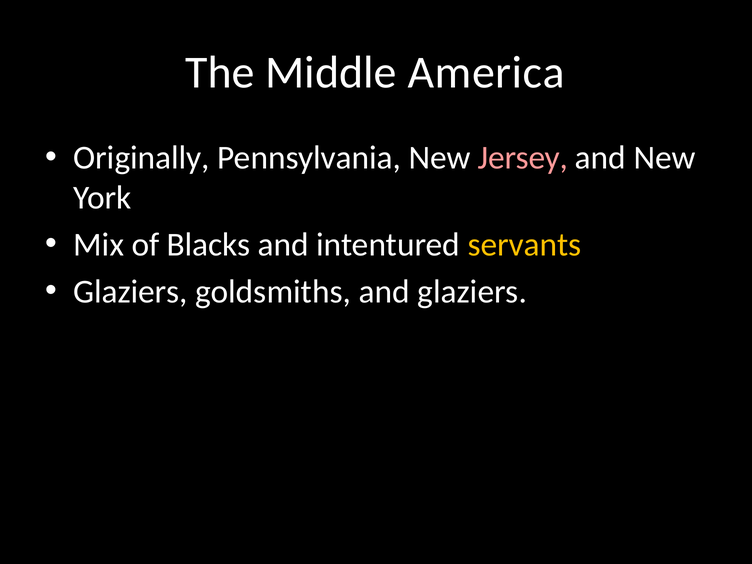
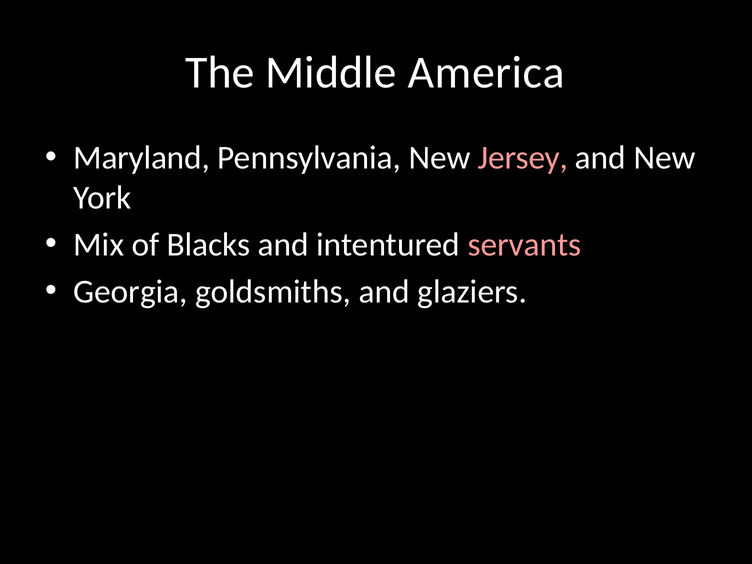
Originally: Originally -> Maryland
servants colour: yellow -> pink
Glaziers at (130, 291): Glaziers -> Georgia
